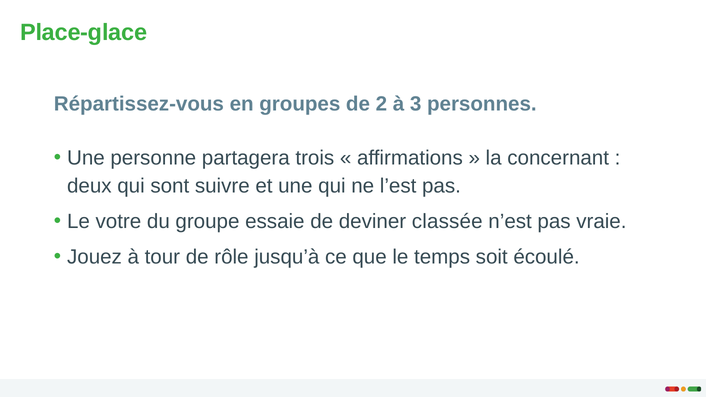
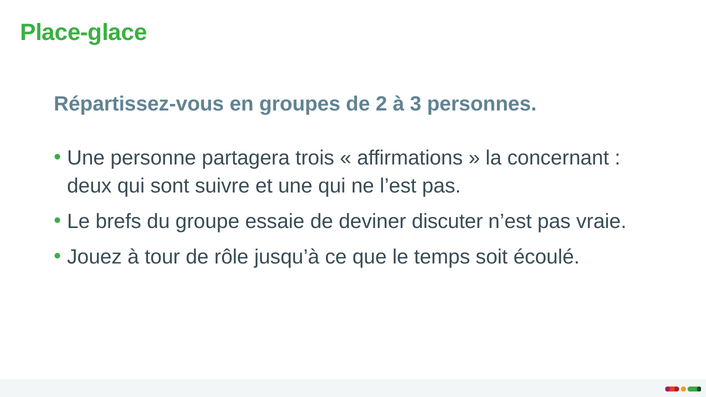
votre: votre -> brefs
classée: classée -> discuter
